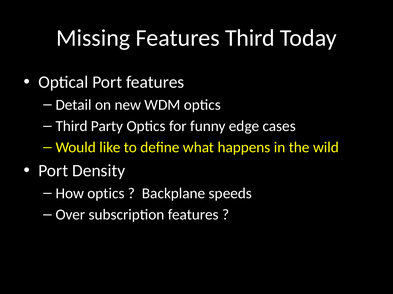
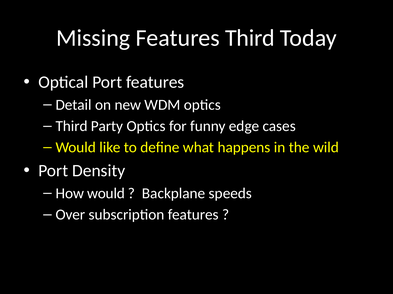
How optics: optics -> would
